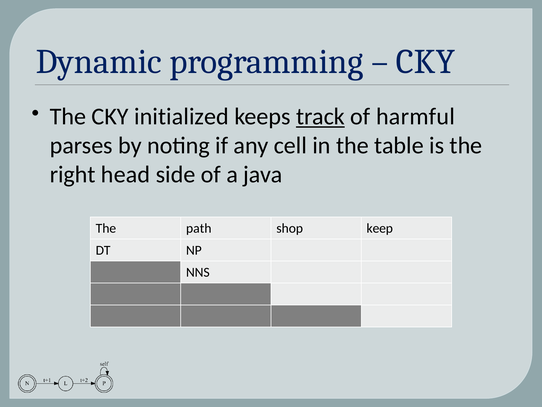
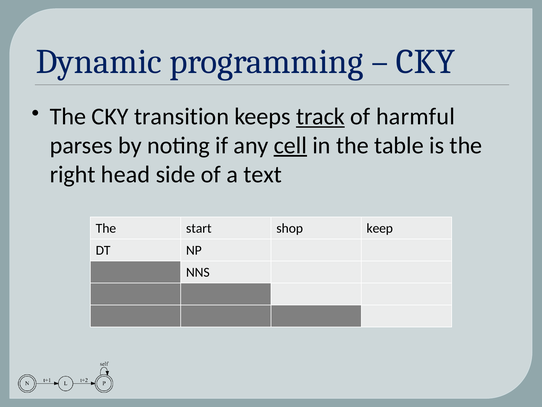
initialized: initialized -> transition
cell underline: none -> present
java: java -> text
path: path -> start
